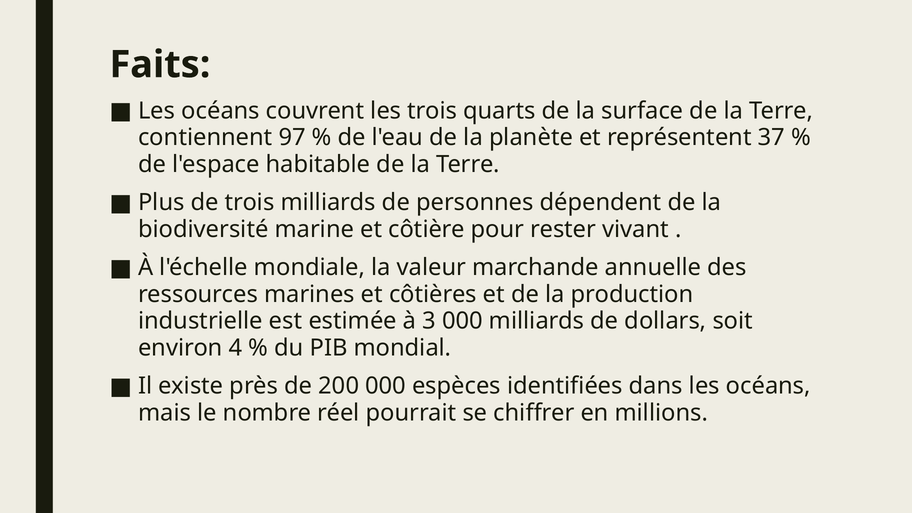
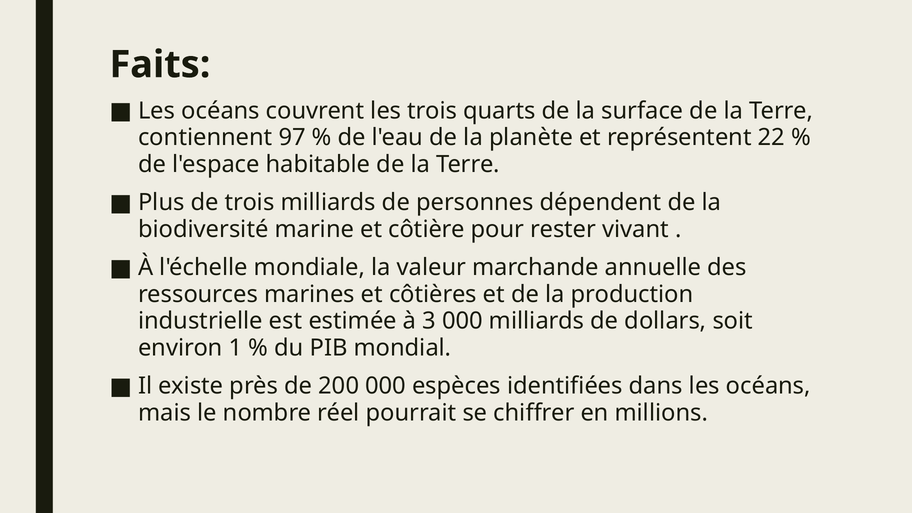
37: 37 -> 22
4: 4 -> 1
